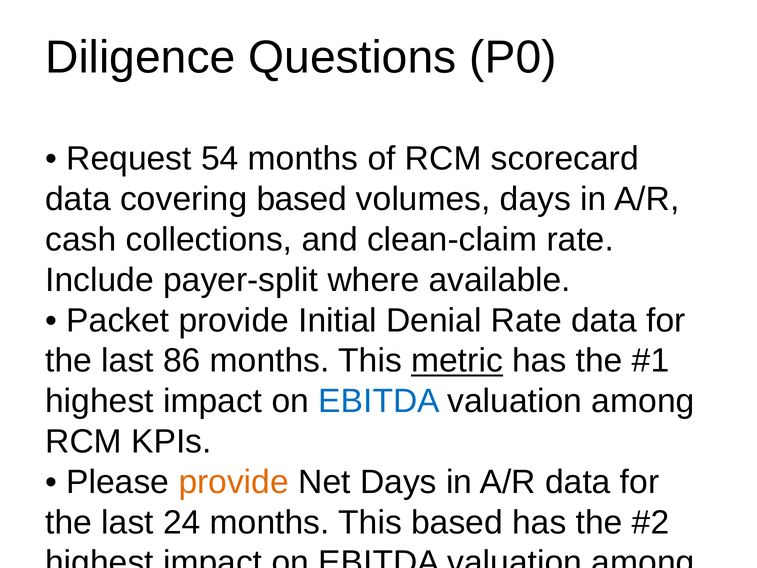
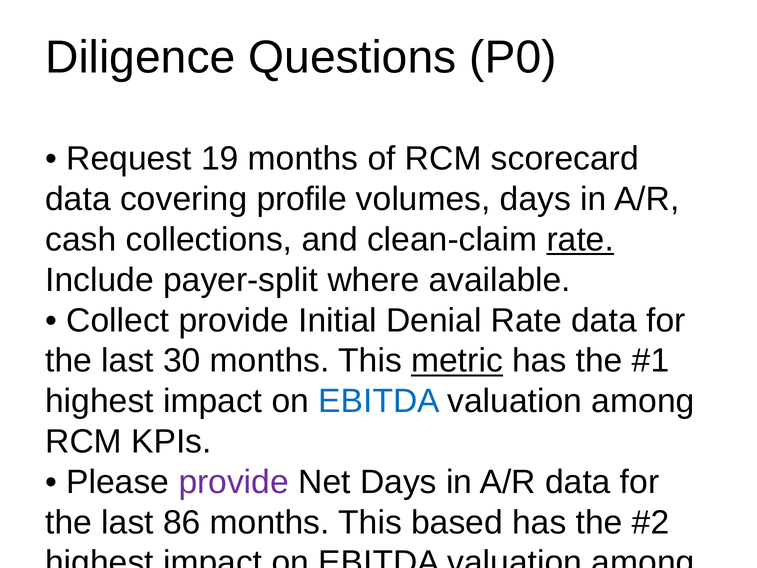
54: 54 -> 19
covering based: based -> profile
rate at (580, 240) underline: none -> present
Packet at (118, 320): Packet -> Collect
86: 86 -> 30
provide at (234, 482) colour: orange -> purple
24: 24 -> 86
